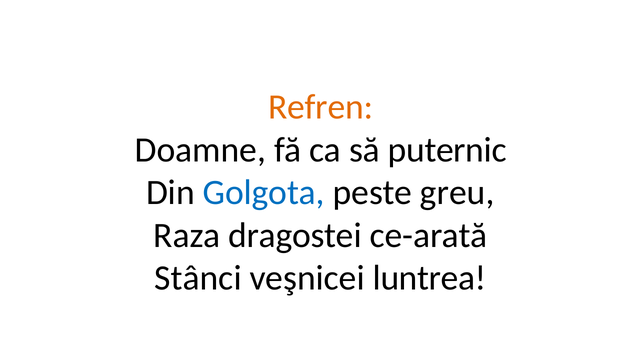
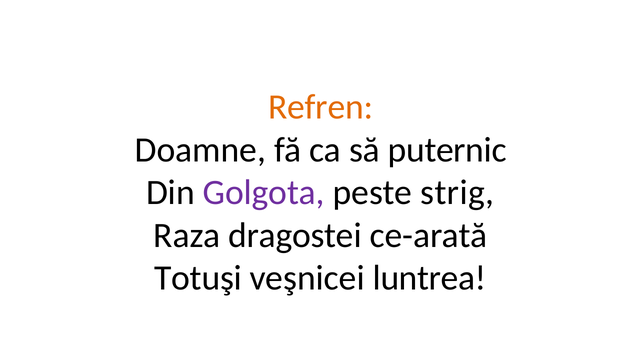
Golgota colour: blue -> purple
greu: greu -> strig
Stânci: Stânci -> Totuşi
